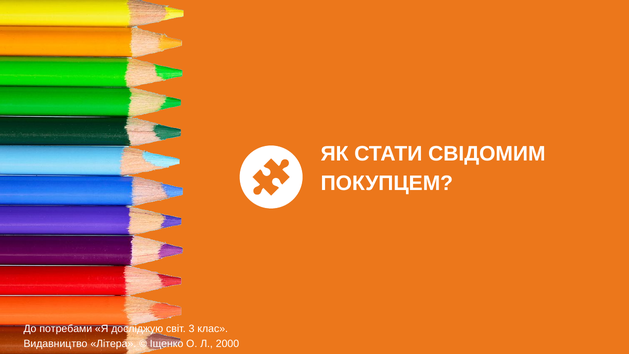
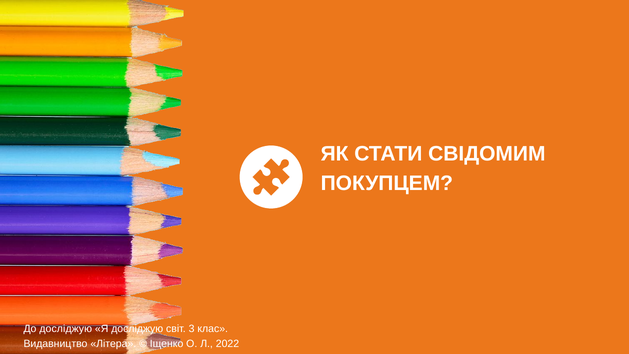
До потребами: потребами -> досліджую
2000: 2000 -> 2022
